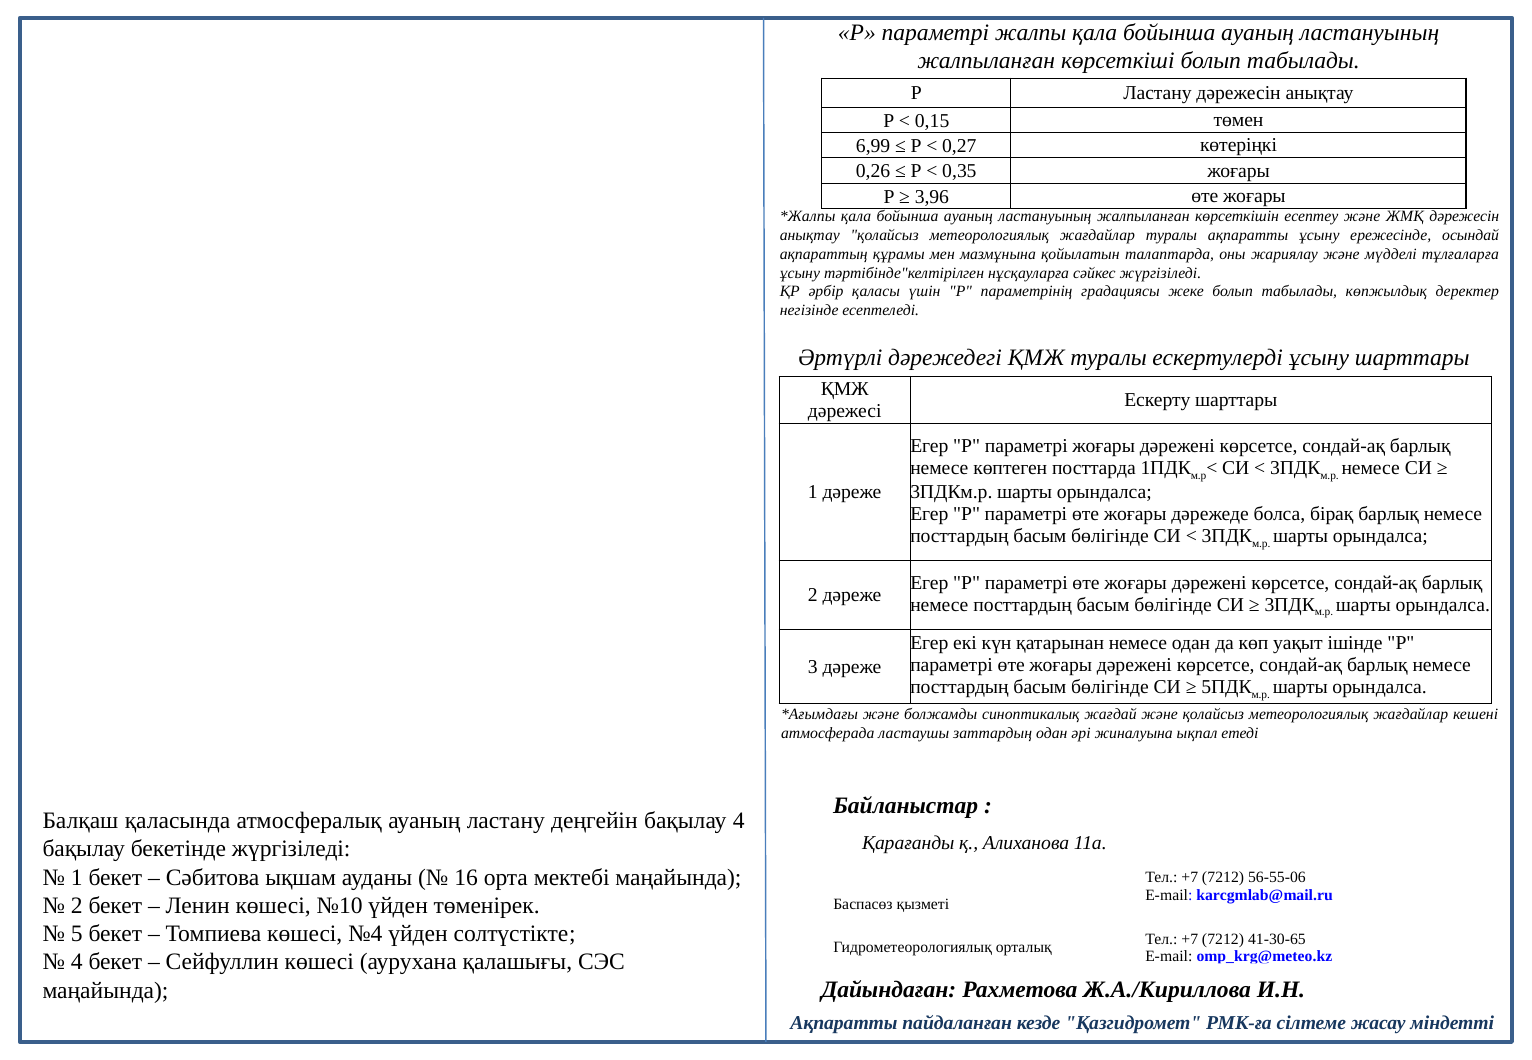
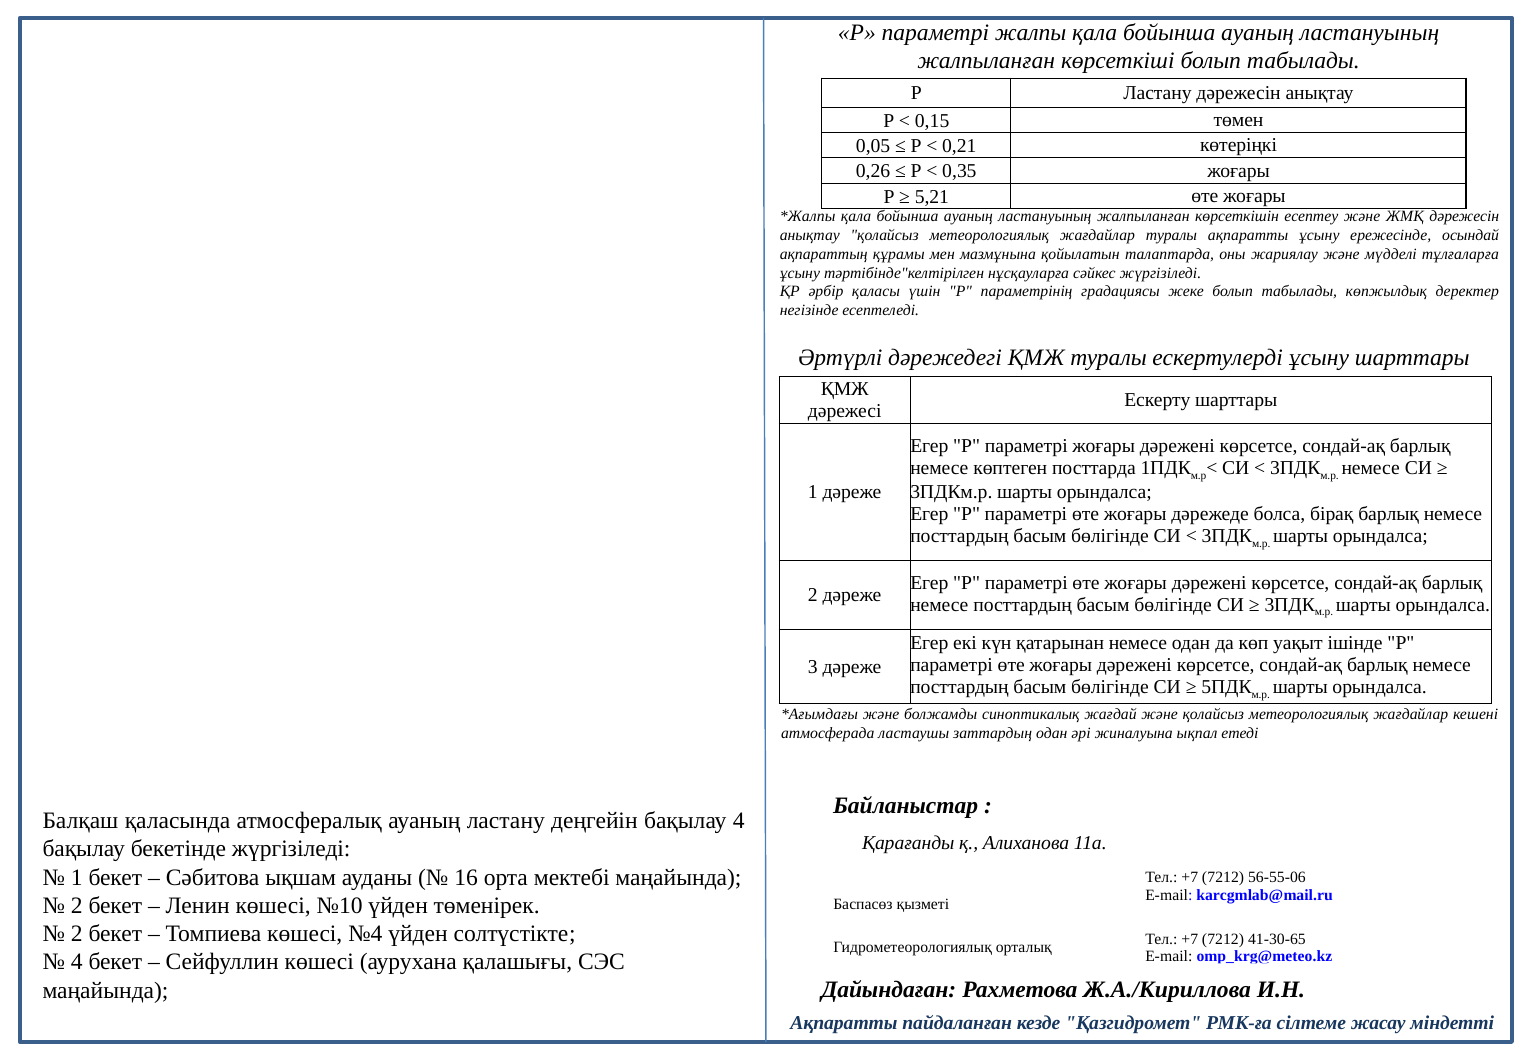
6,99: 6,99 -> 0,05
0,27: 0,27 -> 0,21
3,96: 3,96 -> 5,21
5 at (77, 934): 5 -> 2
